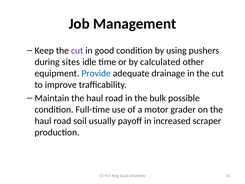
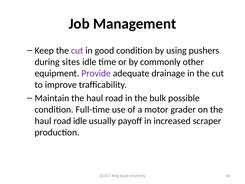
calculated: calculated -> commonly
Provide colour: blue -> purple
road soil: soil -> idle
